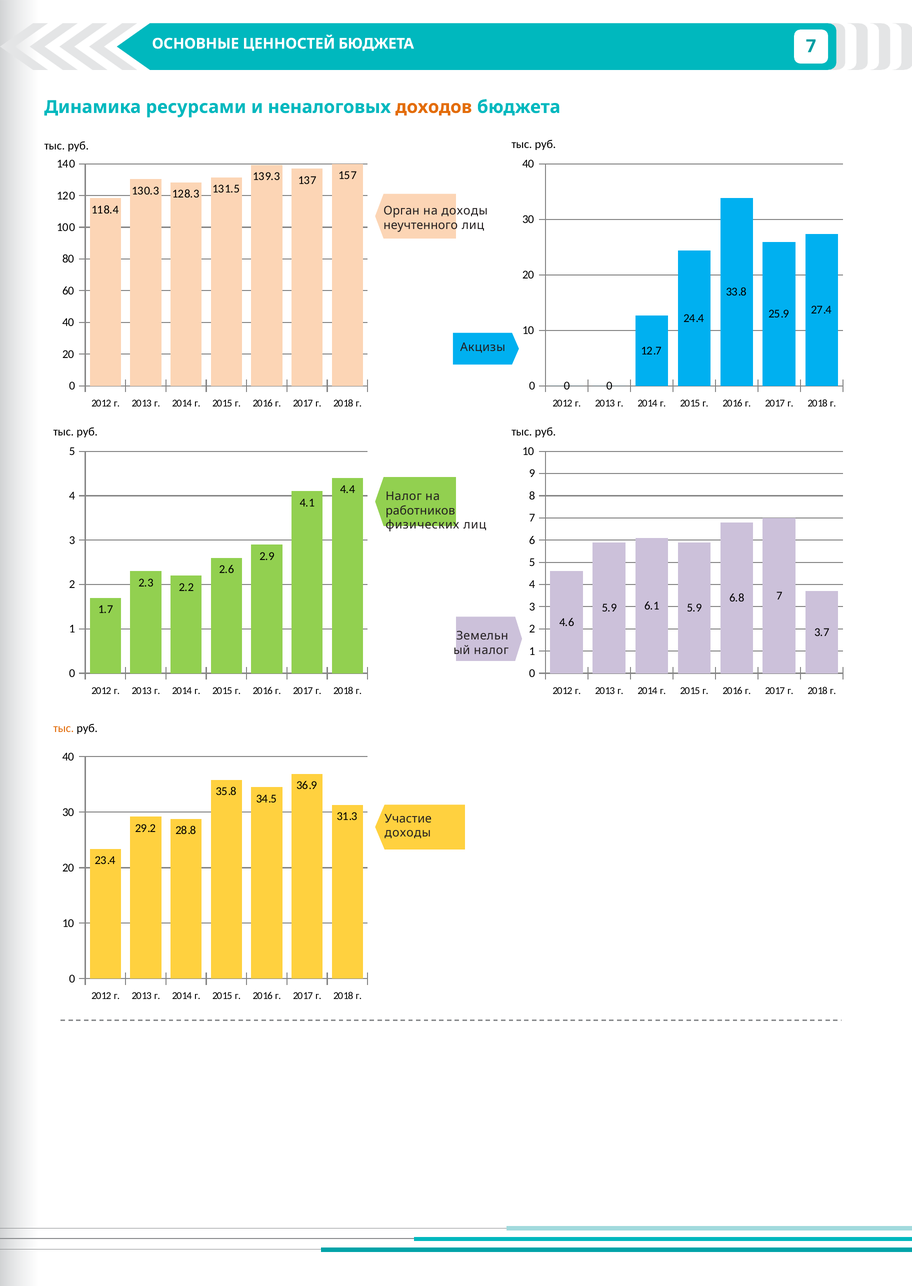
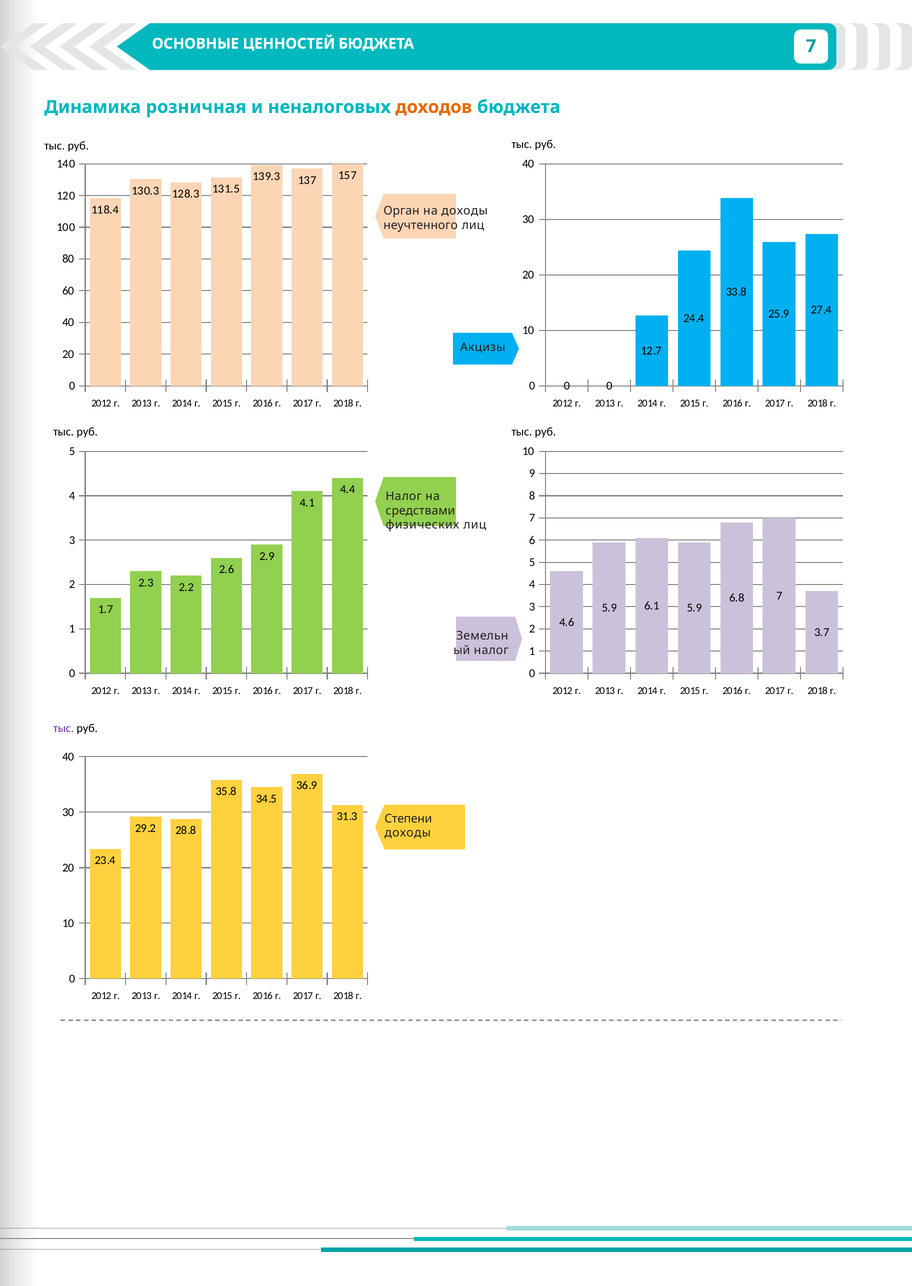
ресурсами: ресурсами -> розничная
работников: работников -> средствами
тыс at (64, 728) colour: orange -> purple
Участие: Участие -> Степени
